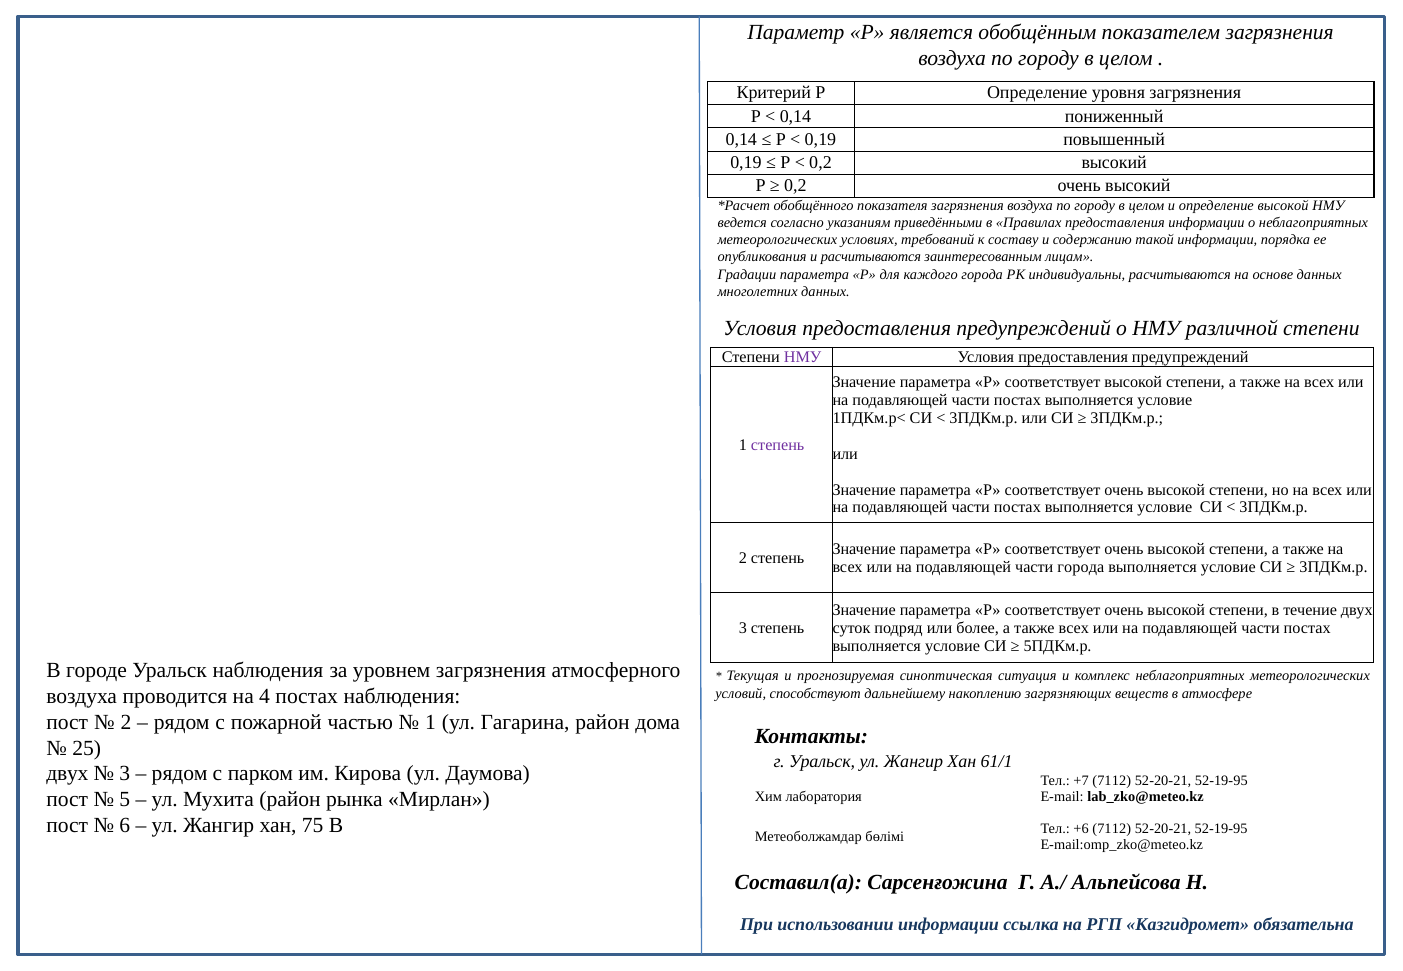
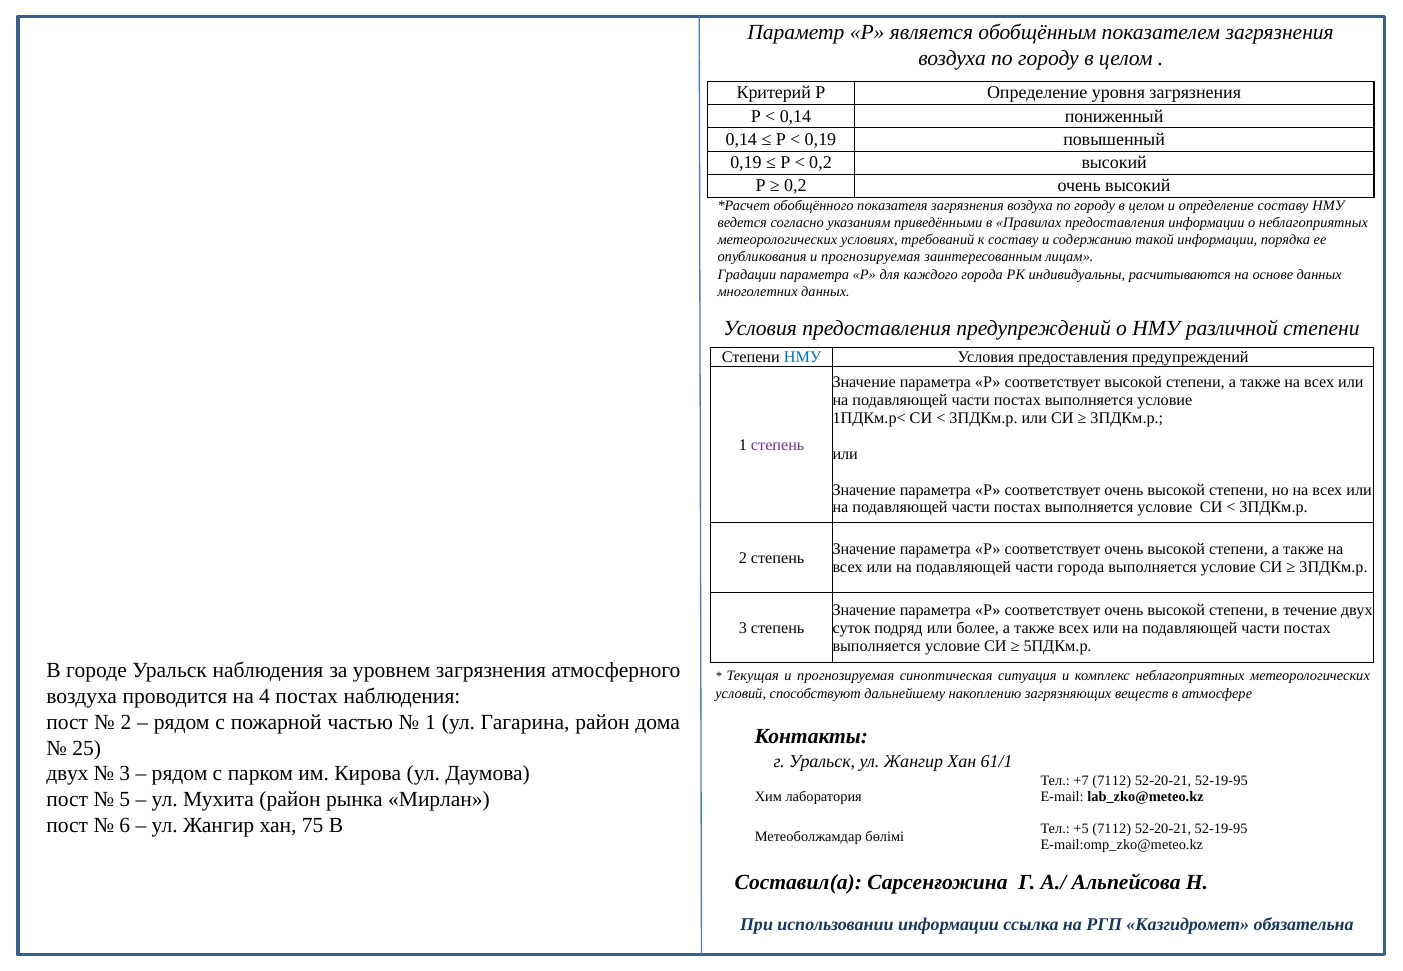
определение высокой: высокой -> составу
опубликования и расчитываются: расчитываются -> прогнозируемая
НМУ at (803, 357) colour: purple -> blue
+6: +6 -> +5
